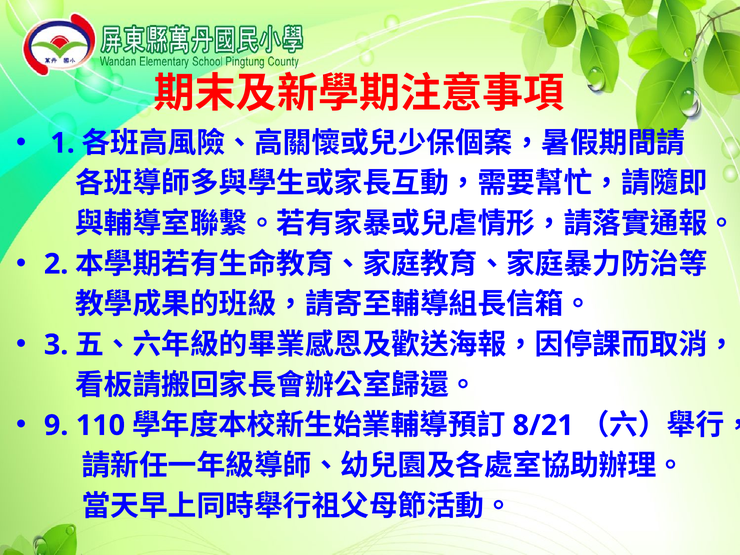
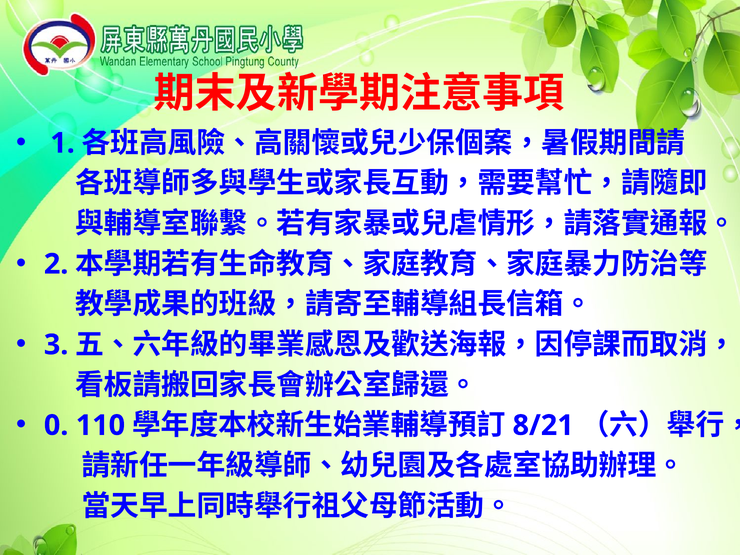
9: 9 -> 0
